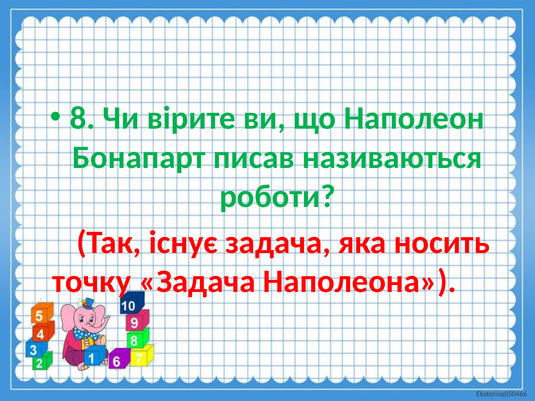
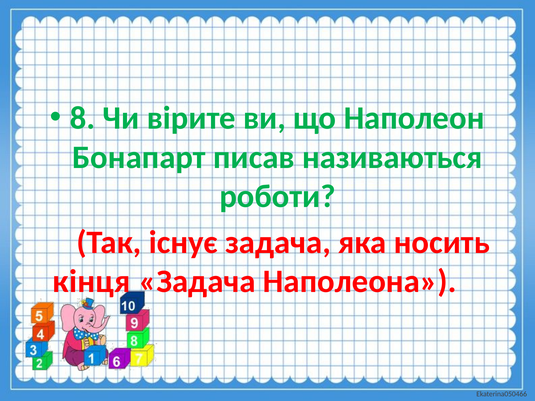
точку: точку -> кінця
